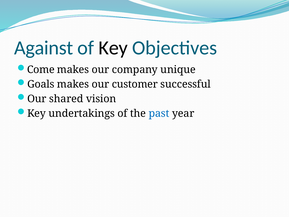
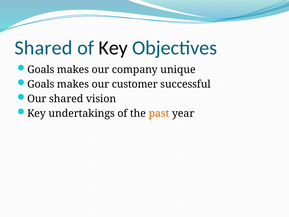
Against at (44, 48): Against -> Shared
Come at (41, 70): Come -> Goals
past colour: blue -> orange
